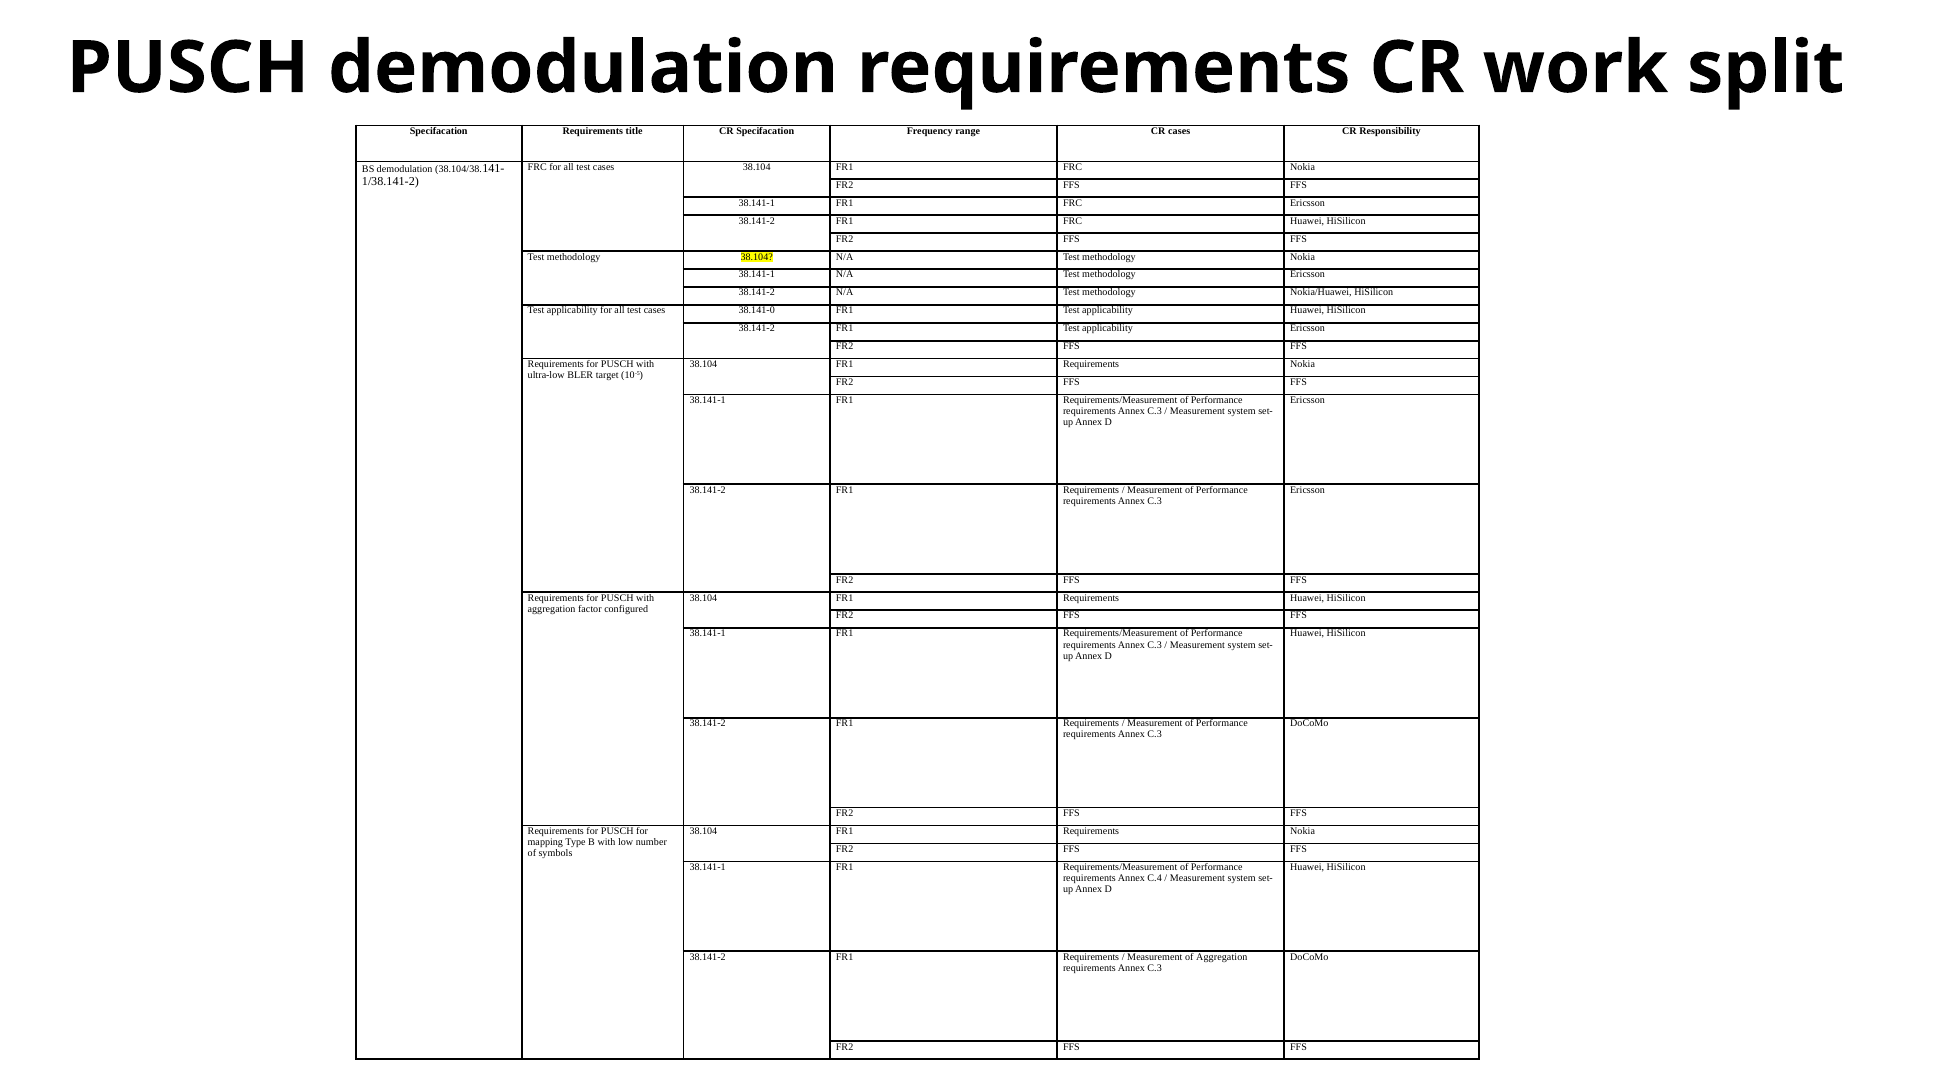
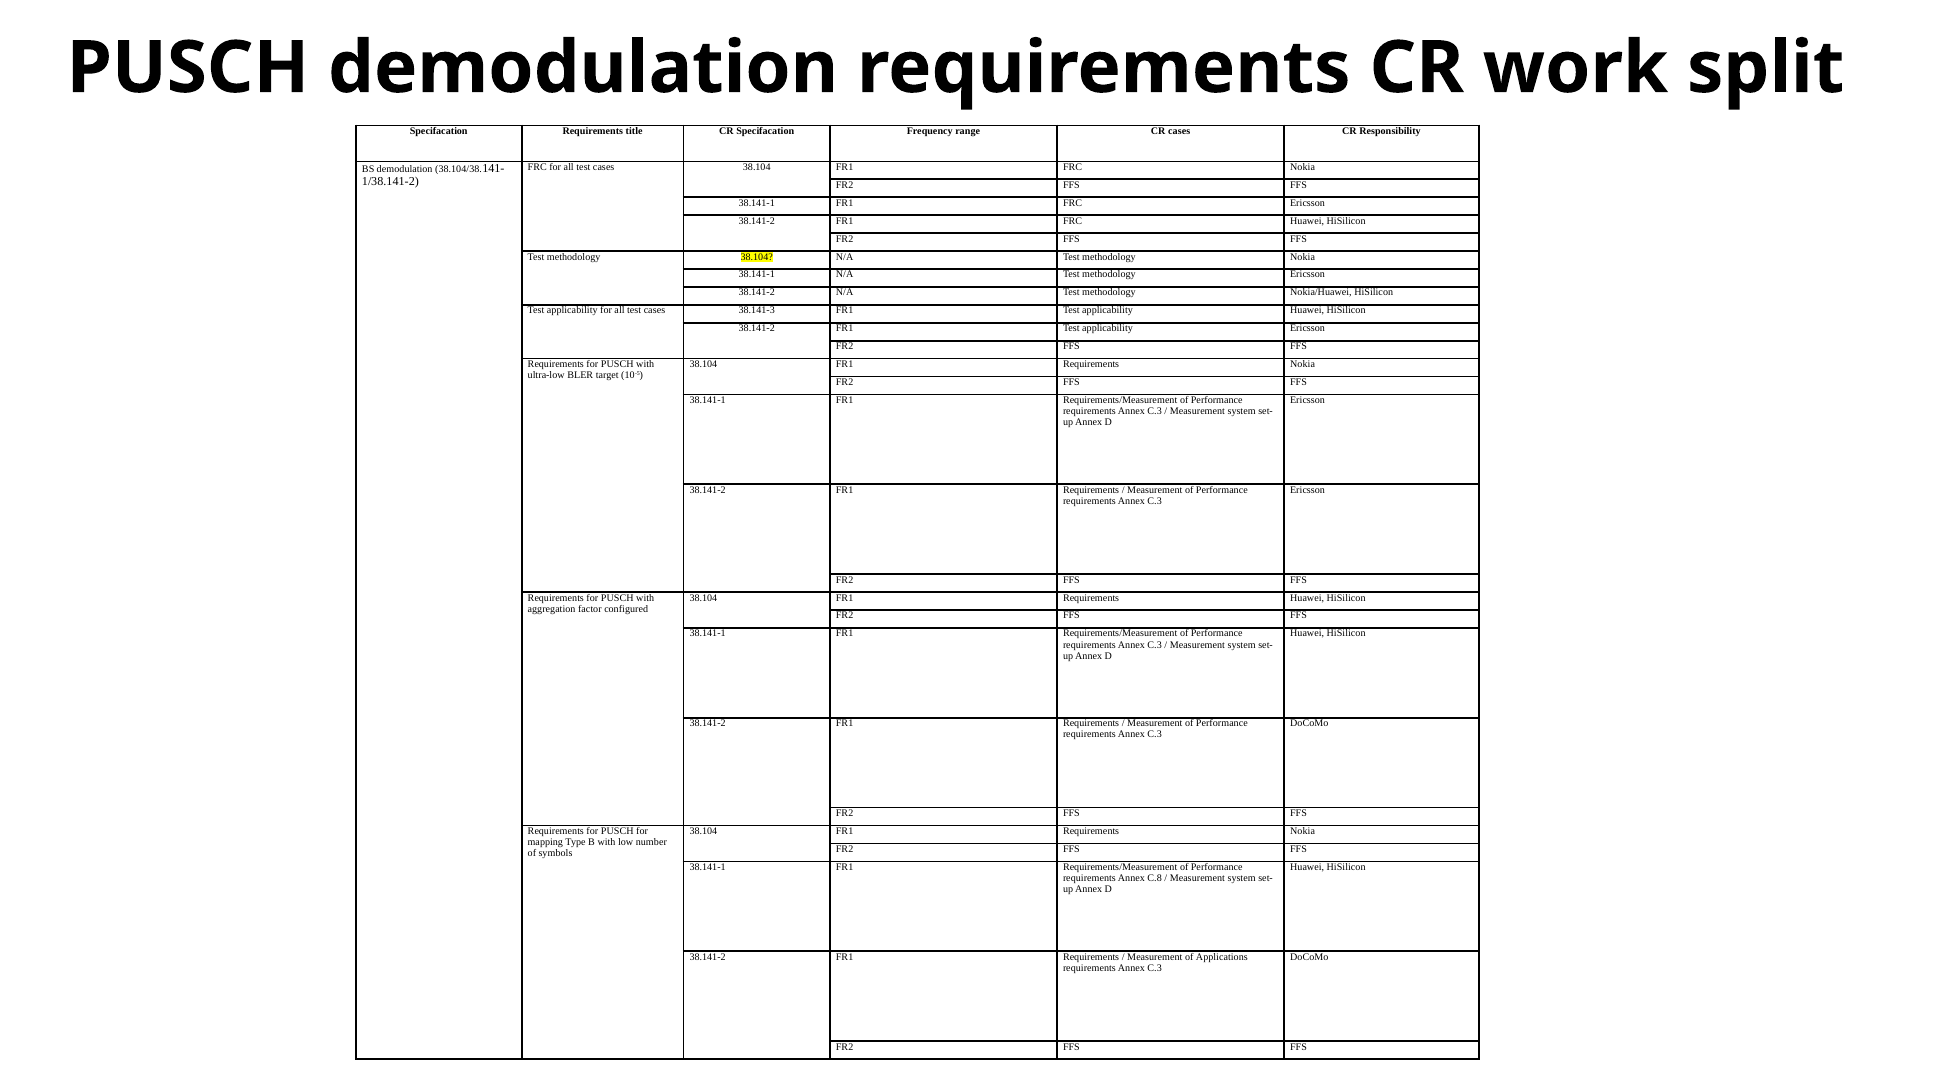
38.141-0: 38.141-0 -> 38.141-3
C.4: C.4 -> C.8
of Aggregation: Aggregation -> Applications
